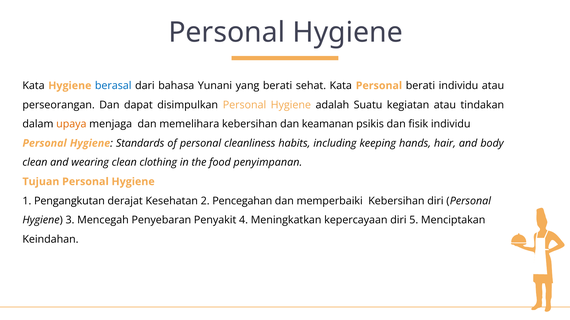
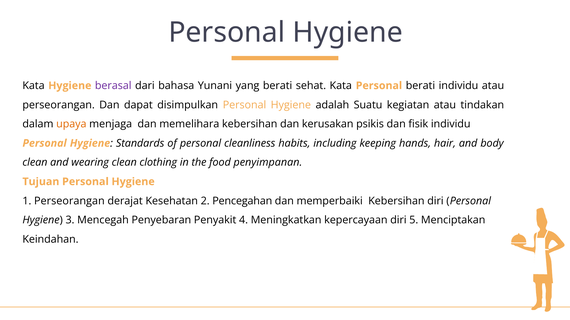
berasal colour: blue -> purple
keamanan: keamanan -> kerusakan
1 Pengangkutan: Pengangkutan -> Perseorangan
